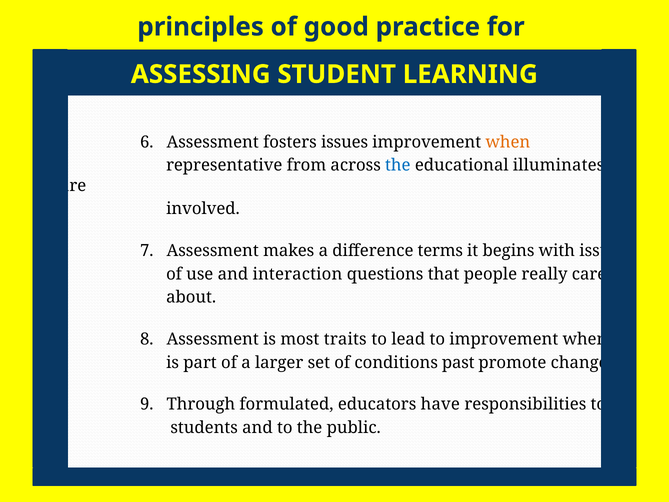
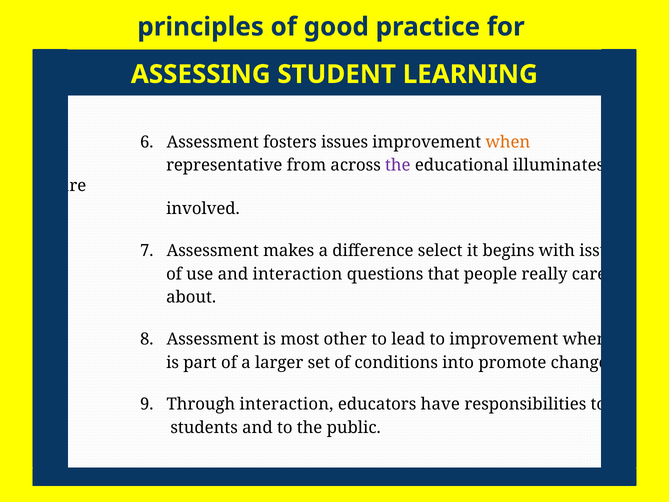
the at (398, 165) colour: blue -> purple
terms: terms -> select
traits: traits -> other
past: past -> into
Through formulated: formulated -> interaction
